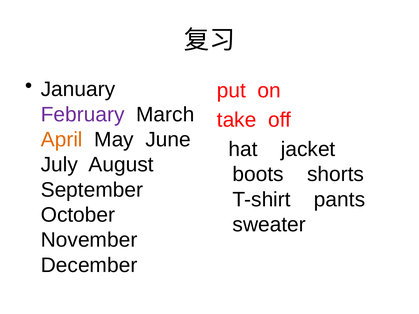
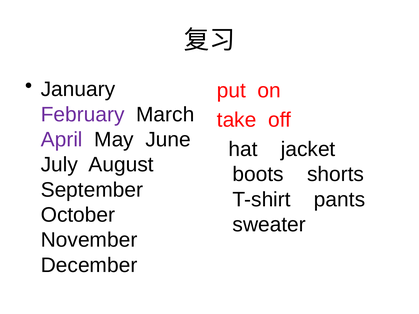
April colour: orange -> purple
